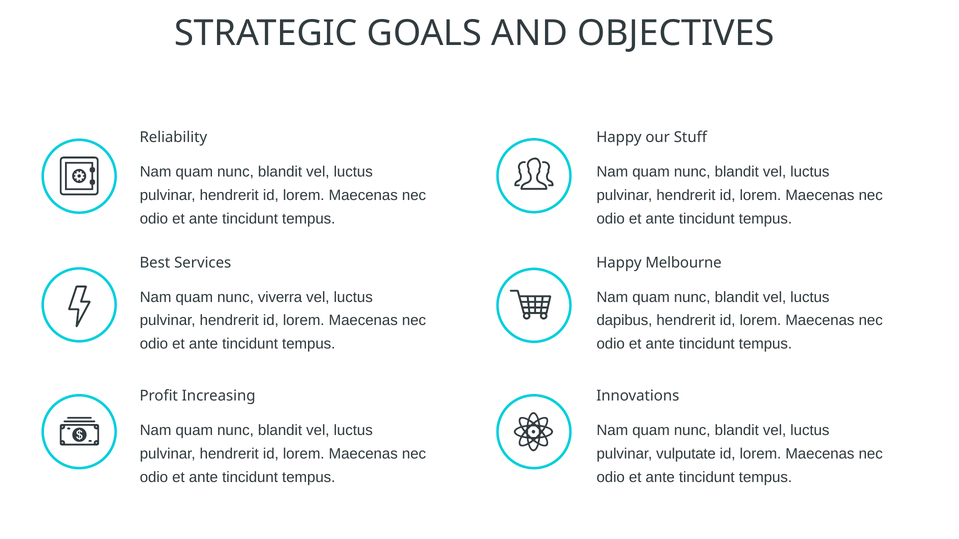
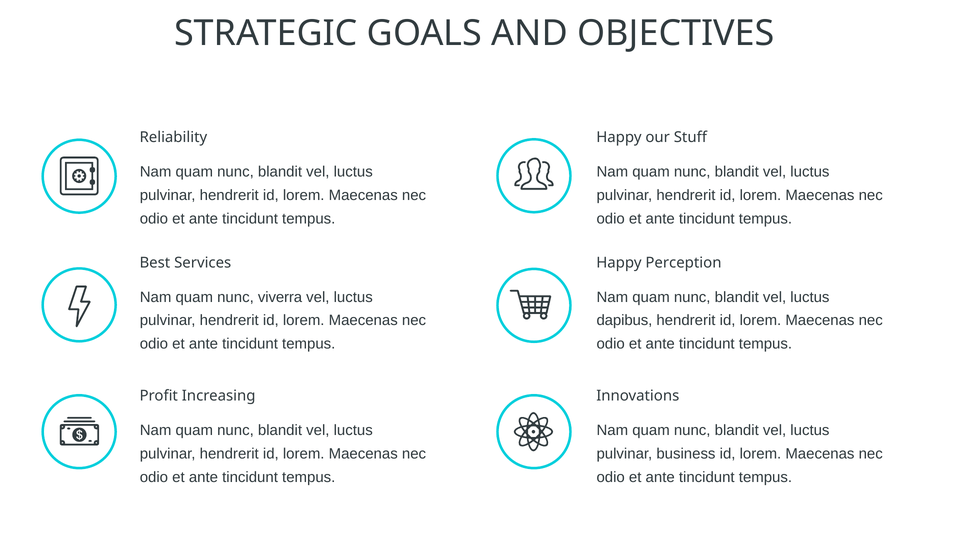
Melbourne: Melbourne -> Perception
vulputate: vulputate -> business
